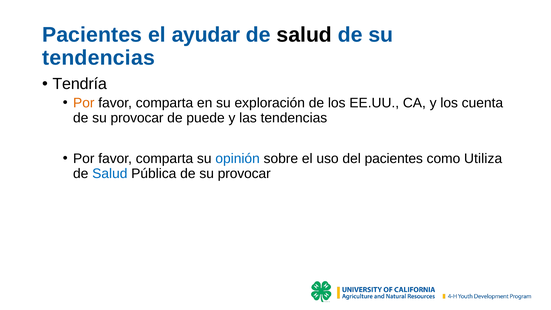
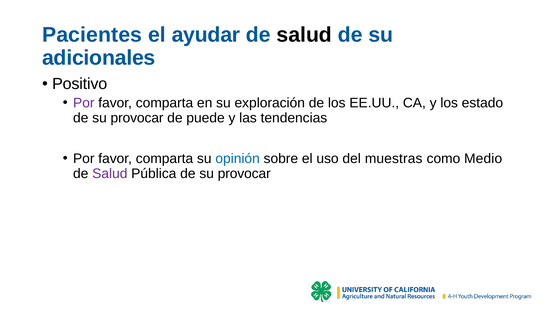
tendencias at (99, 58): tendencias -> adicionales
Tendría: Tendría -> Positivo
Por at (84, 103) colour: orange -> purple
cuenta: cuenta -> estado
del pacientes: pacientes -> muestras
Utiliza: Utiliza -> Medio
Salud at (110, 174) colour: blue -> purple
